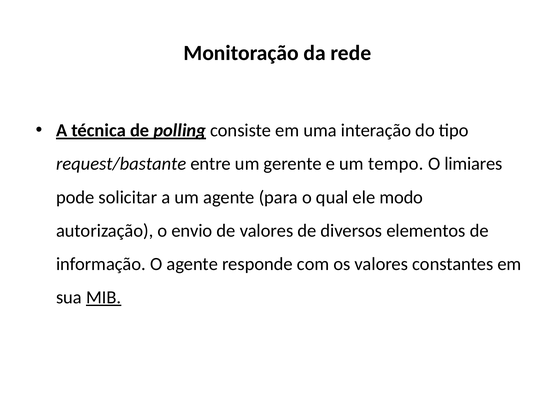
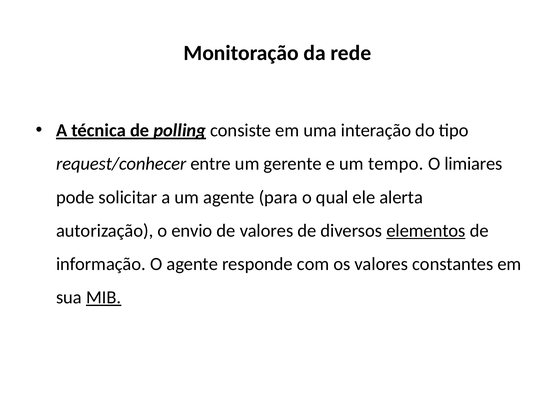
request/bastante: request/bastante -> request/conhecer
modo: modo -> alerta
elementos underline: none -> present
